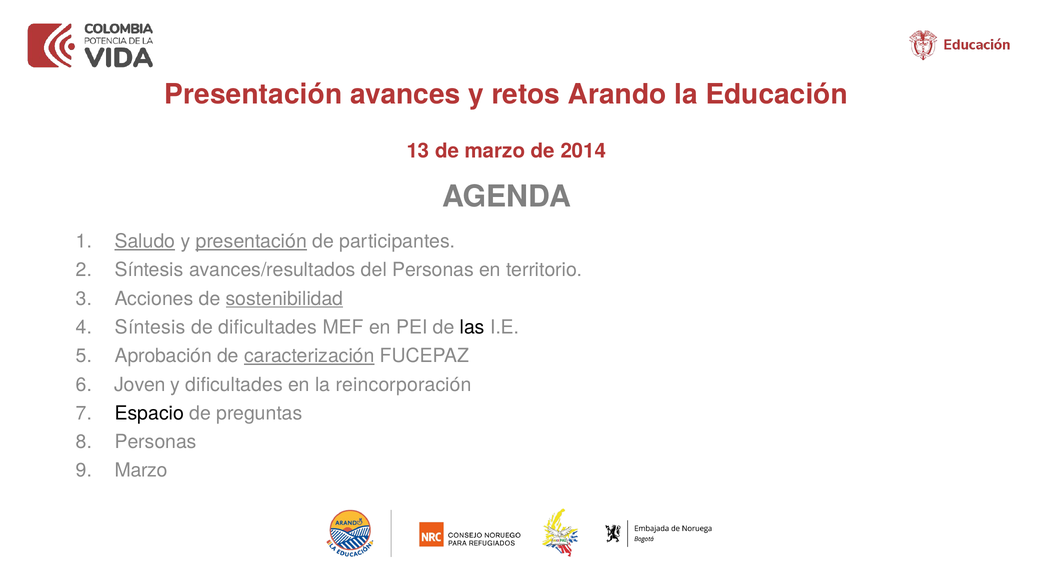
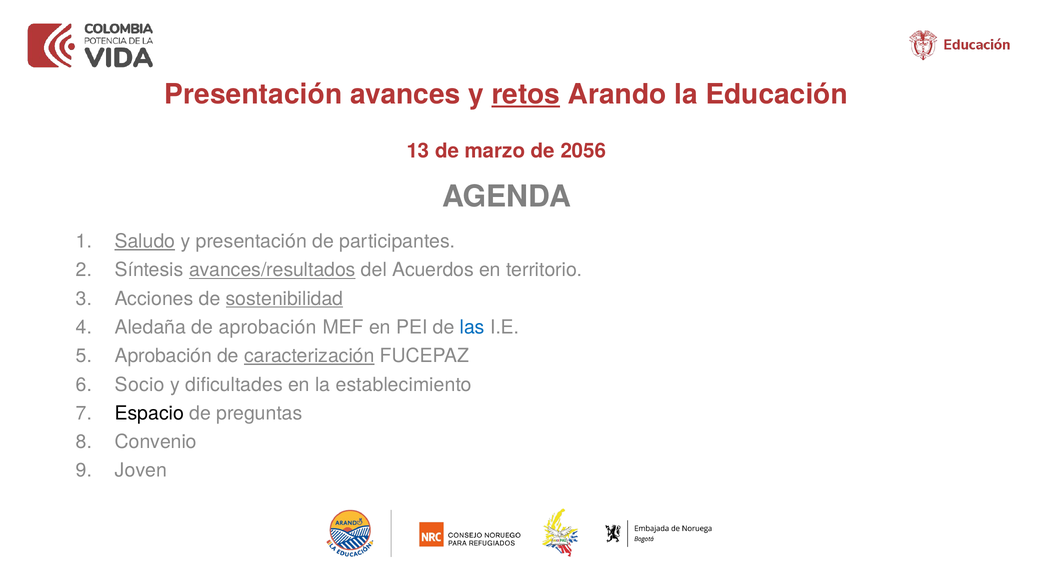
retos underline: none -> present
2014: 2014 -> 2056
presentación at (251, 241) underline: present -> none
avances/resultados underline: none -> present
del Personas: Personas -> Acuerdos
Síntesis at (150, 327): Síntesis -> Aledaña
de dificultades: dificultades -> aprobación
las colour: black -> blue
Joven: Joven -> Socio
reincorporación: reincorporación -> establecimiento
Personas at (156, 442): Personas -> Convenio
Marzo at (141, 470): Marzo -> Joven
